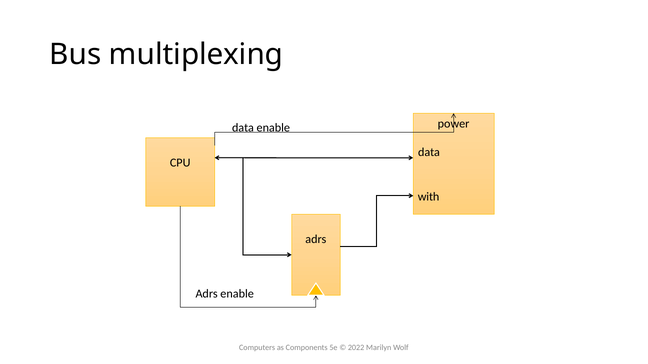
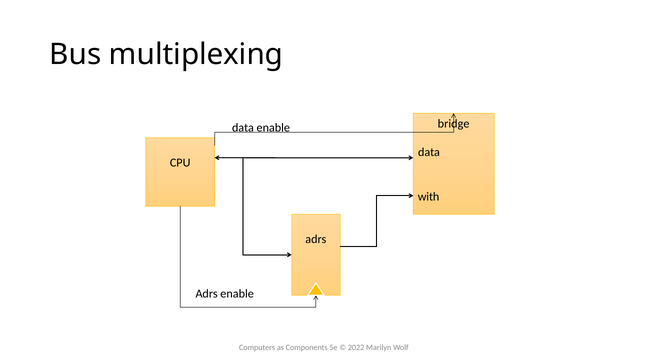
power: power -> bridge
